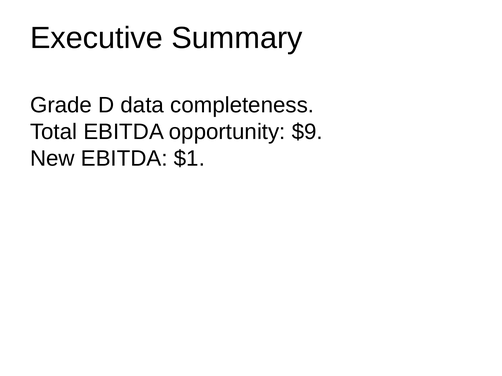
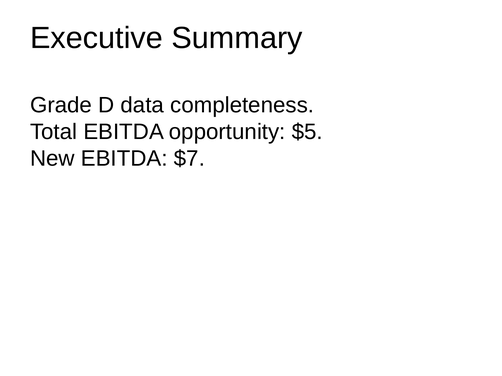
$9: $9 -> $5
$1: $1 -> $7
